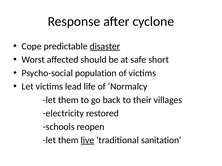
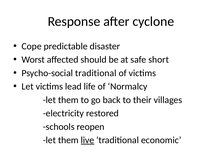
disaster underline: present -> none
Psycho-social population: population -> traditional
sanitation: sanitation -> economic
